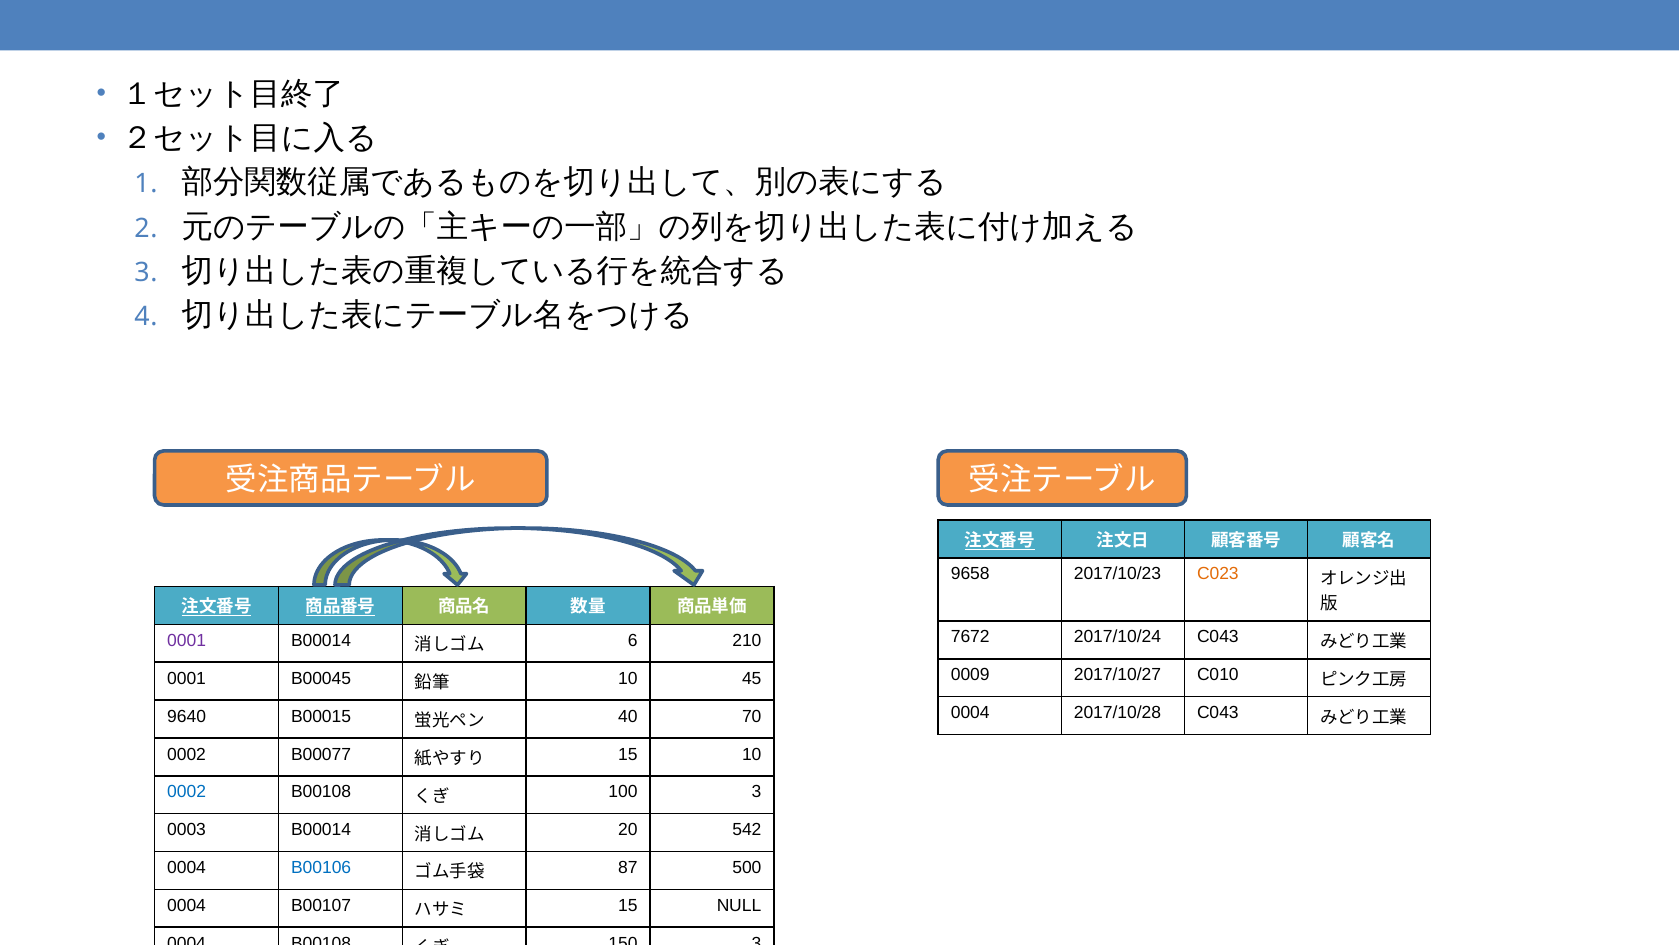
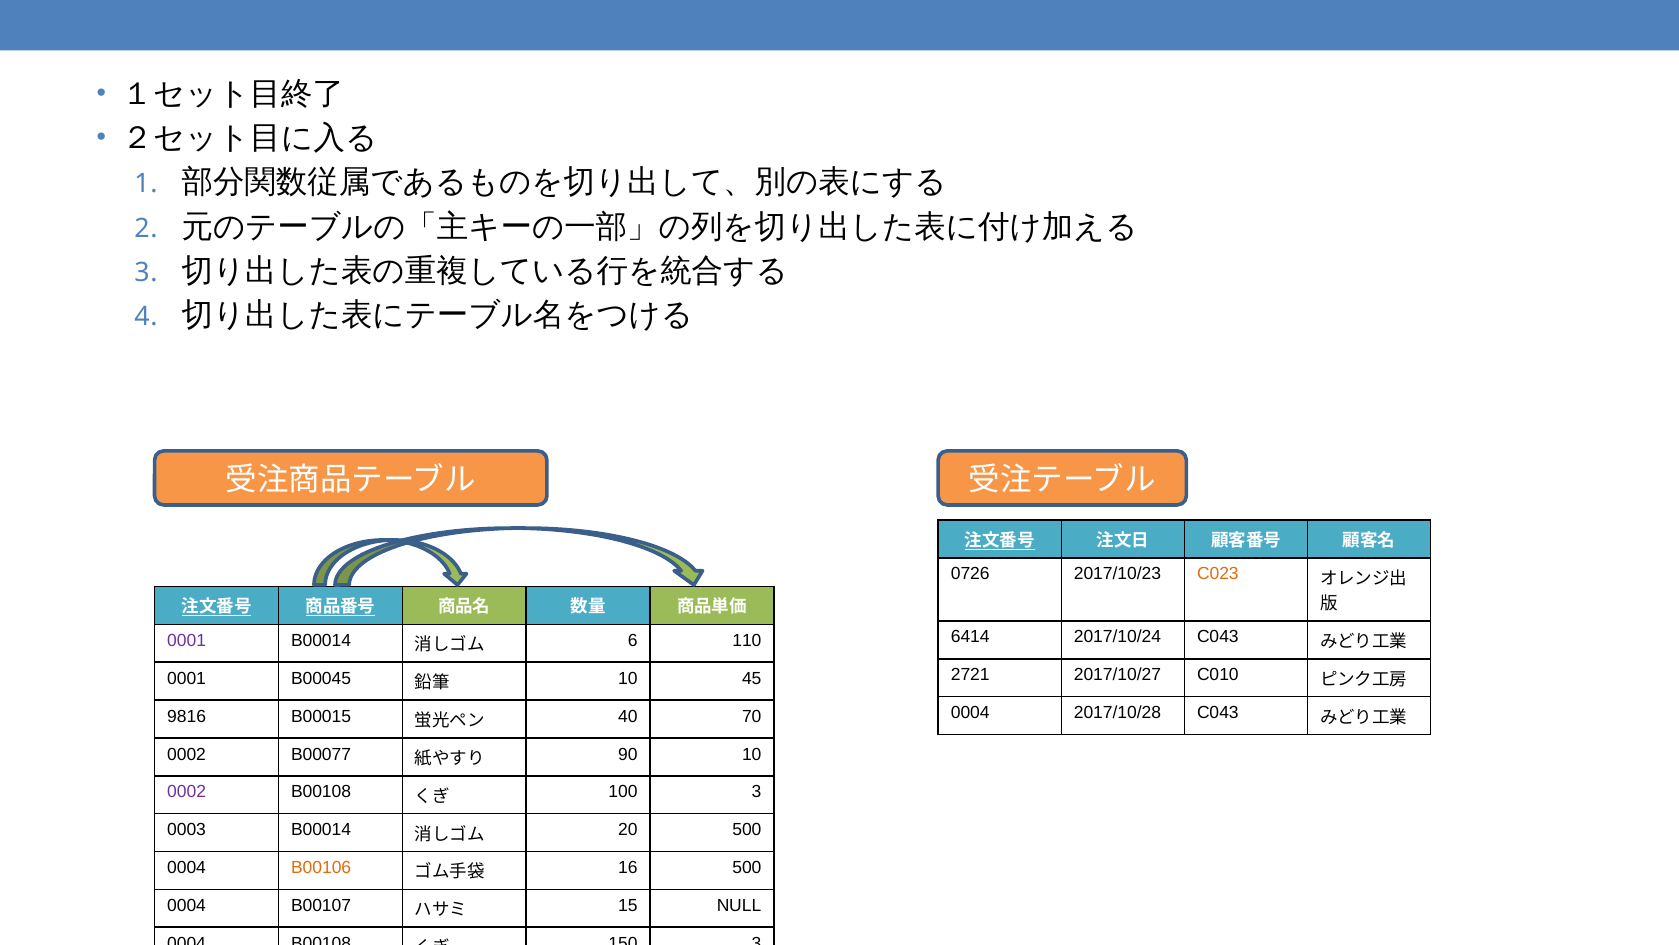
9658: 9658 -> 0726
7672: 7672 -> 6414
210: 210 -> 110
0009: 0009 -> 2721
9640: 9640 -> 9816
15 at (628, 754): 15 -> 90
0002 at (187, 792) colour: blue -> purple
20 542: 542 -> 500
B00106 colour: blue -> orange
87: 87 -> 16
